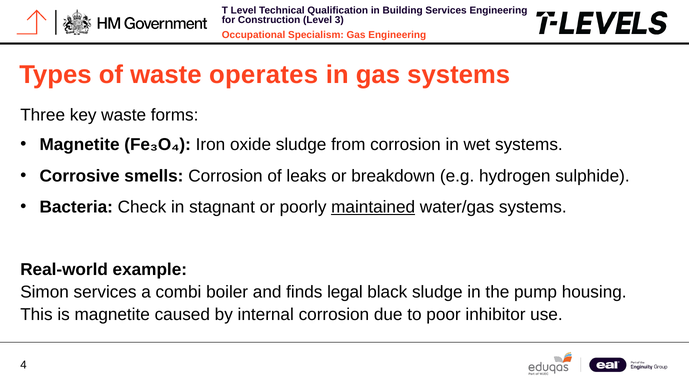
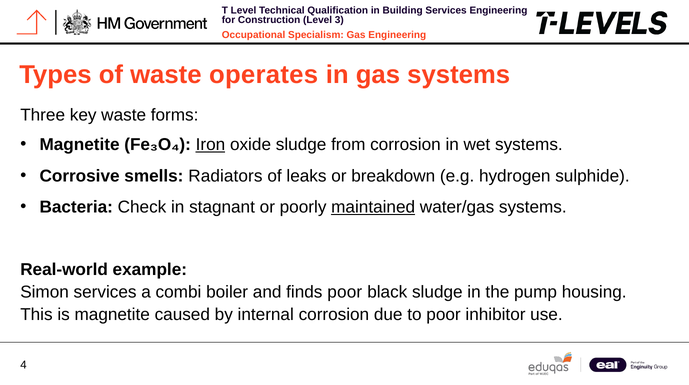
Iron underline: none -> present
smells Corrosion: Corrosion -> Radiators
finds legal: legal -> poor
